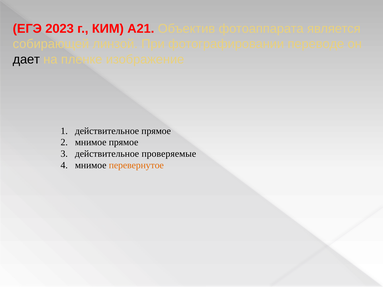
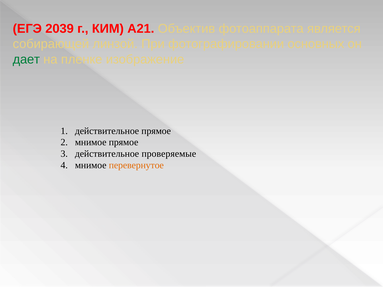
2023: 2023 -> 2039
переводе: переводе -> основных
дает colour: black -> green
